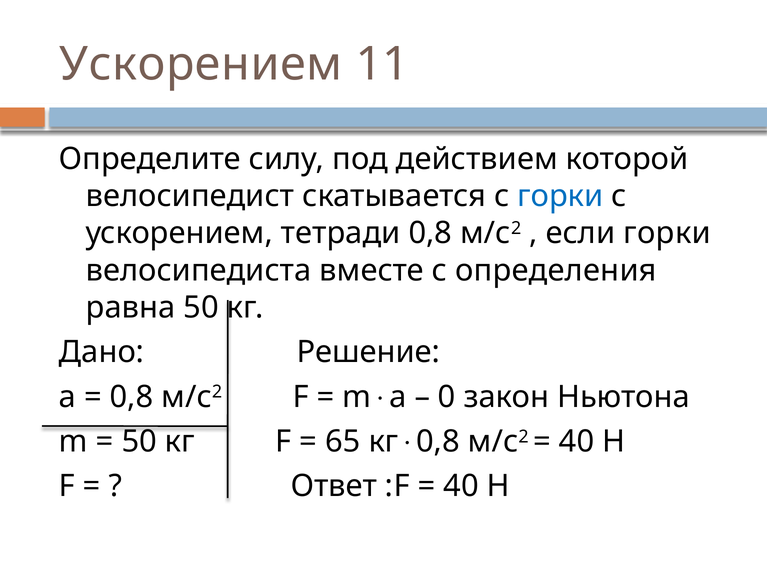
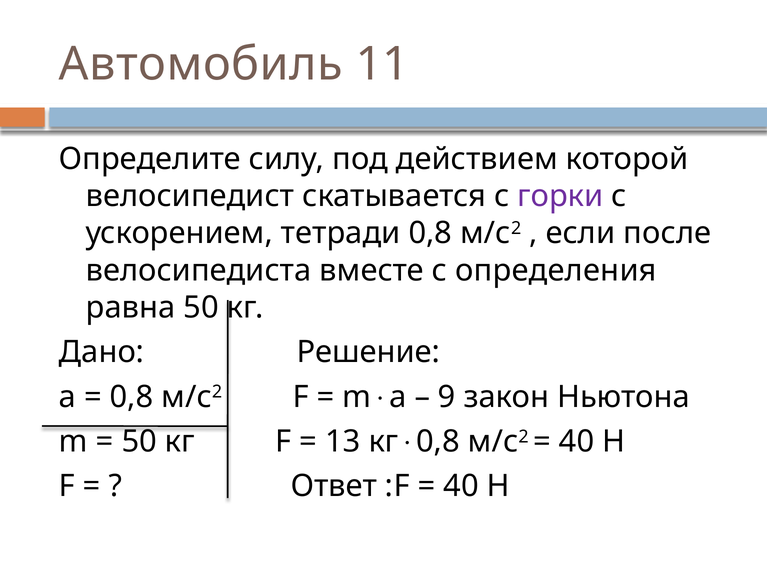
Ускорением at (201, 64): Ускорением -> Автомобиль
горки at (560, 196) colour: blue -> purple
если горки: горки -> после
0: 0 -> 9
65: 65 -> 13
